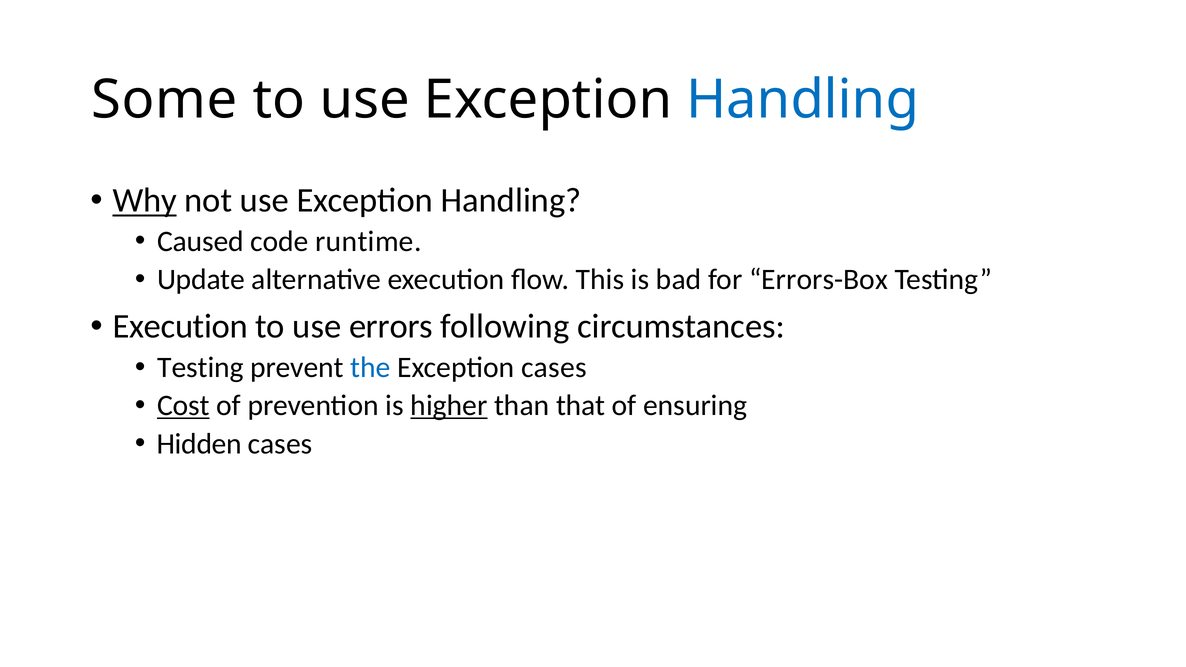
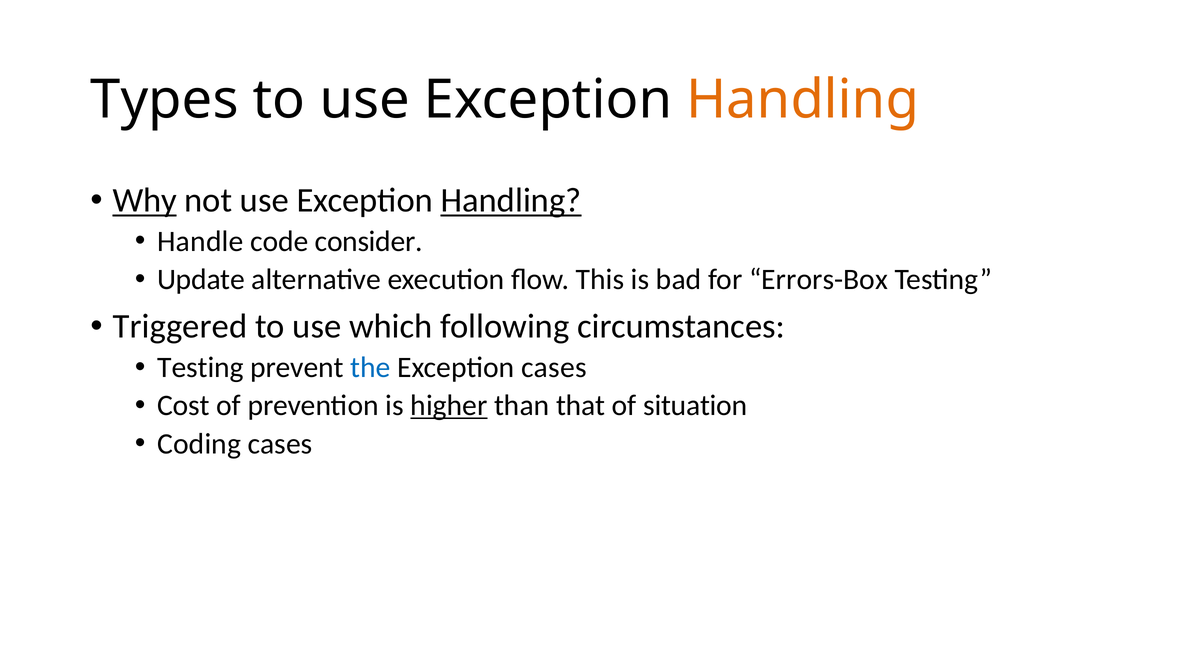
Some: Some -> Types
Handling at (803, 100) colour: blue -> orange
Handling at (511, 201) underline: none -> present
Caused: Caused -> Handle
runtime: runtime -> consider
Execution at (180, 327): Execution -> Triggered
errors: errors -> which
Cost underline: present -> none
ensuring: ensuring -> situation
Hidden: Hidden -> Coding
